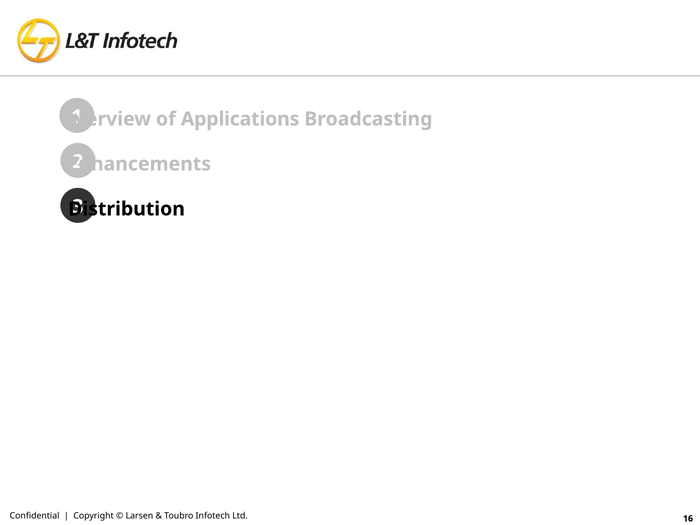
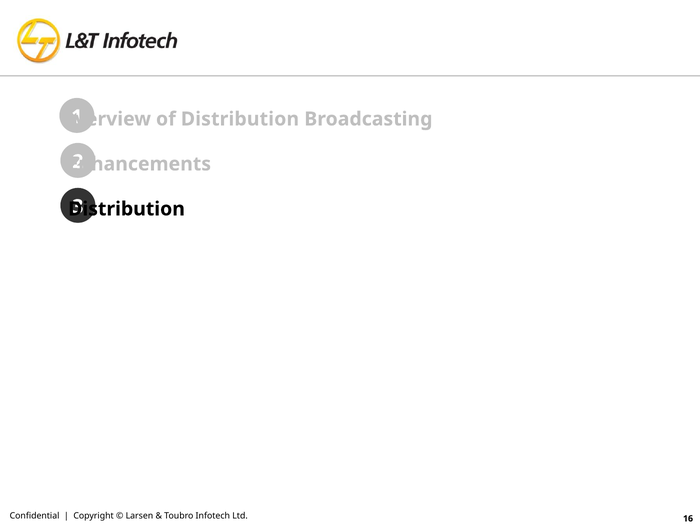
of Applications: Applications -> Distribution
